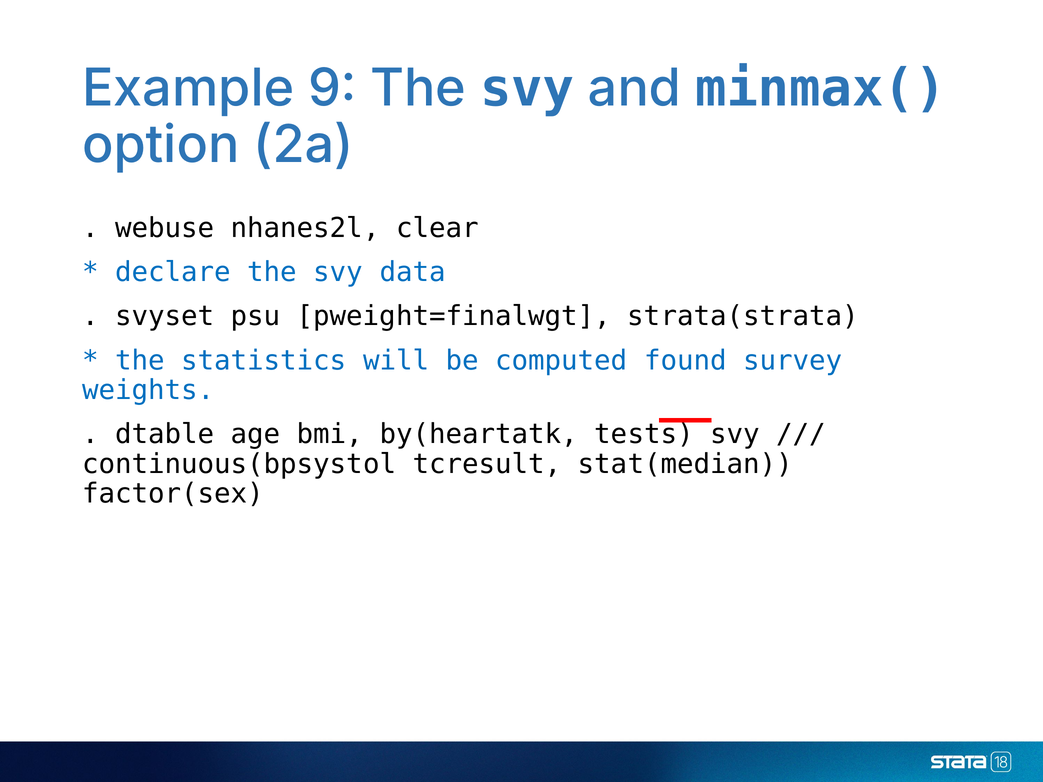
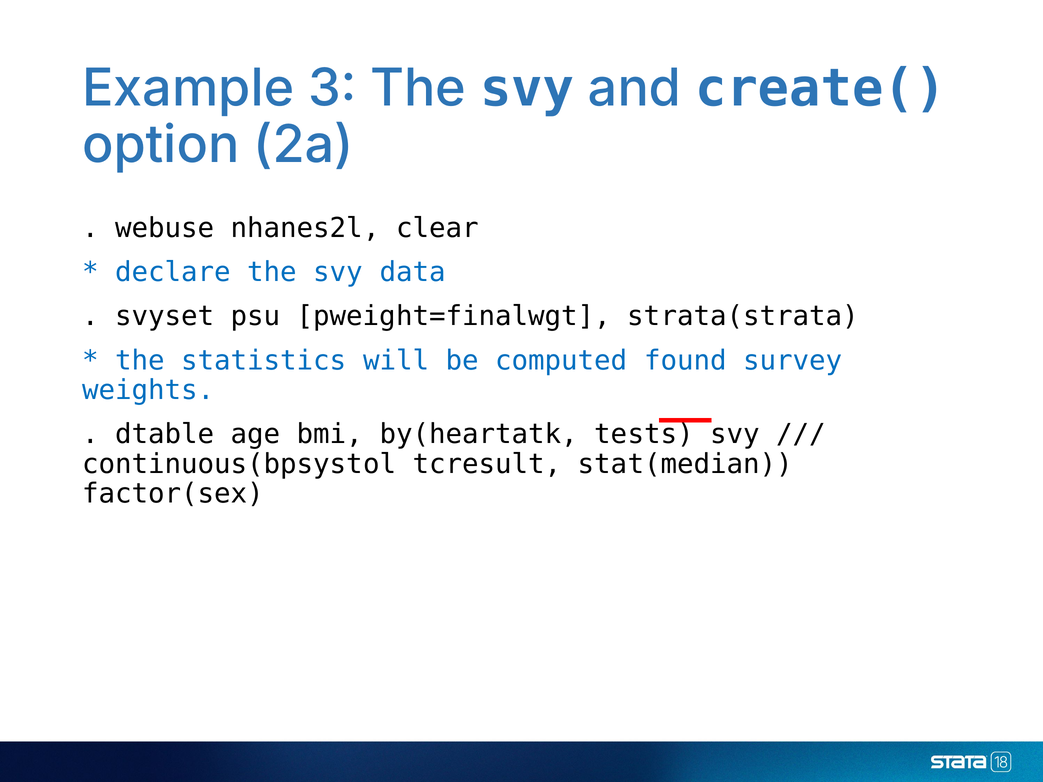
9: 9 -> 3
minmax(: minmax( -> create(
